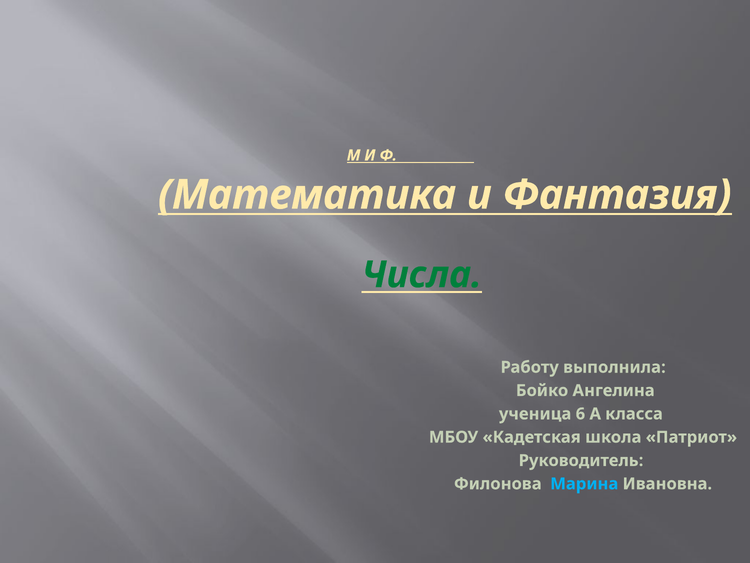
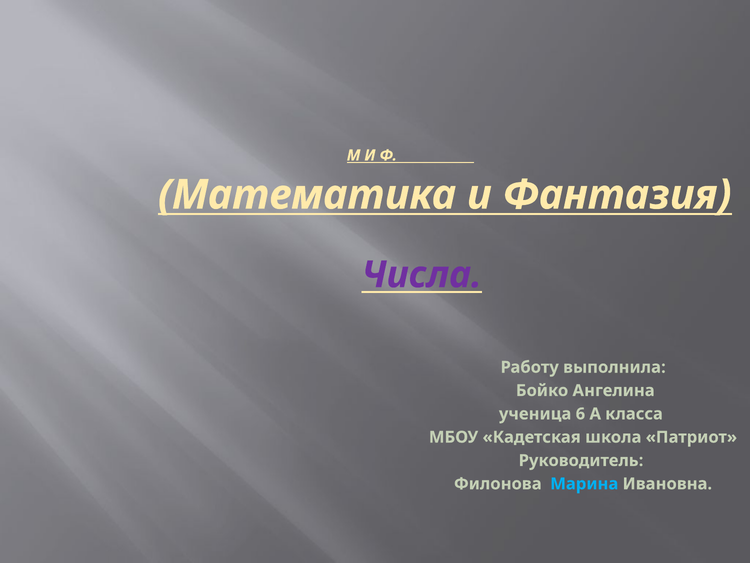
Числа colour: green -> purple
